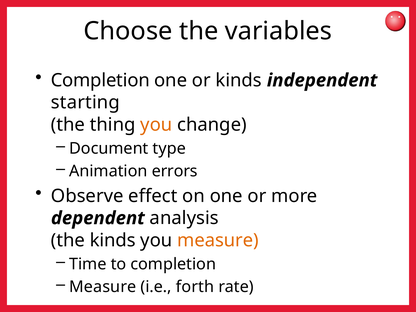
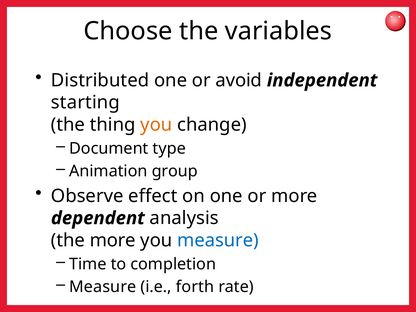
Completion at (100, 80): Completion -> Distributed
or kinds: kinds -> avoid
errors: errors -> group
the kinds: kinds -> more
measure at (218, 240) colour: orange -> blue
